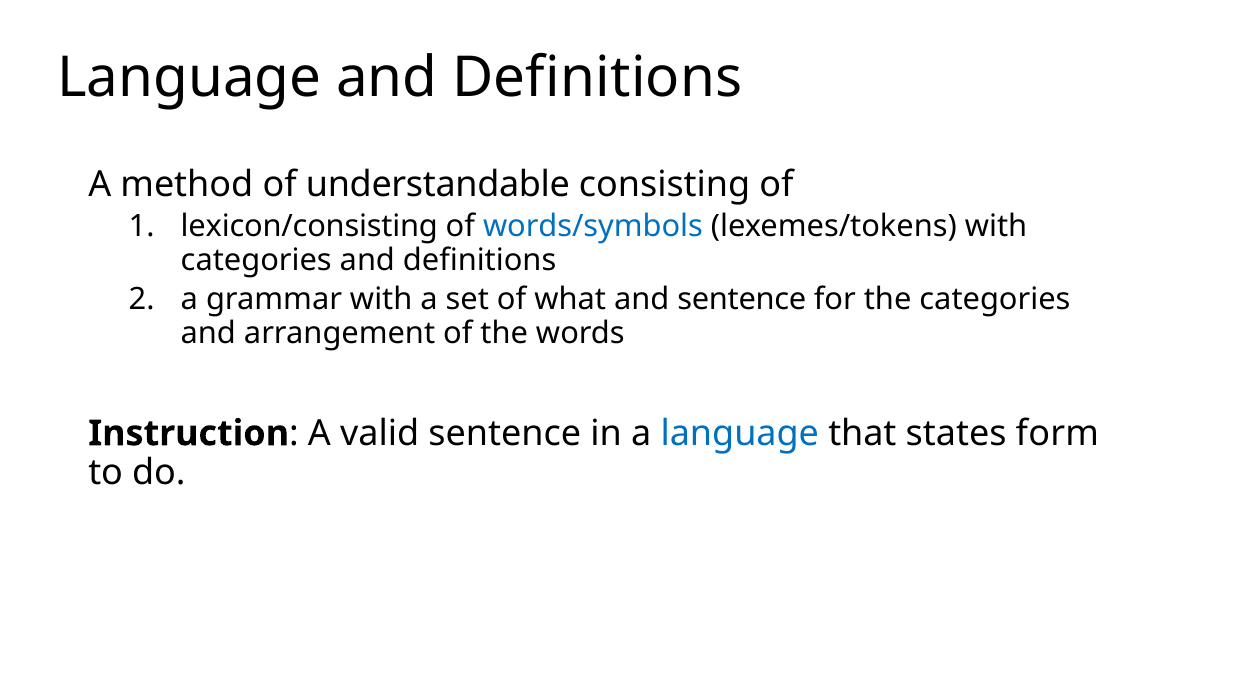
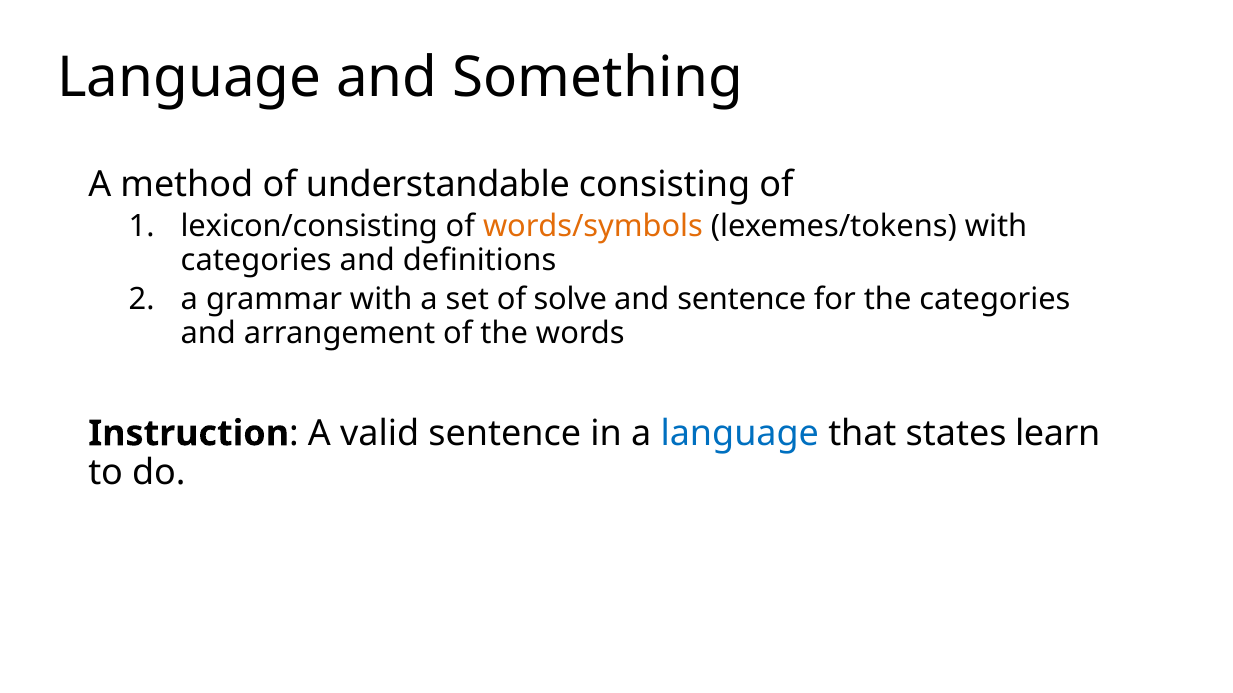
Language and Definitions: Definitions -> Something
words/symbols colour: blue -> orange
what: what -> solve
form: form -> learn
